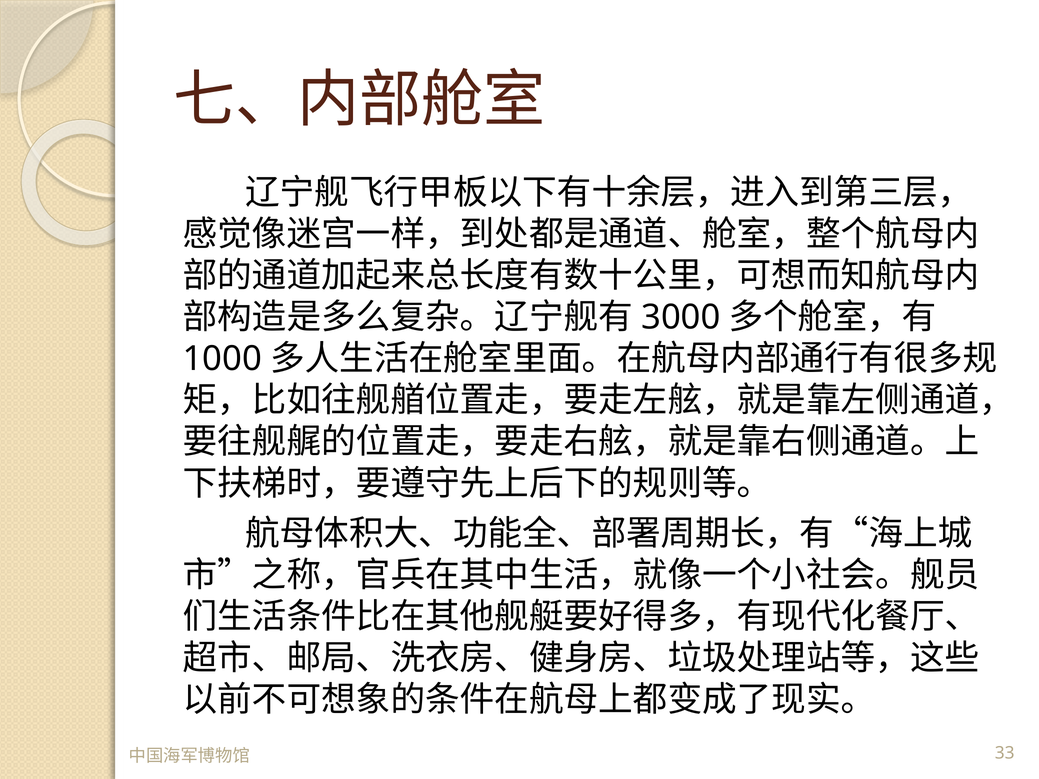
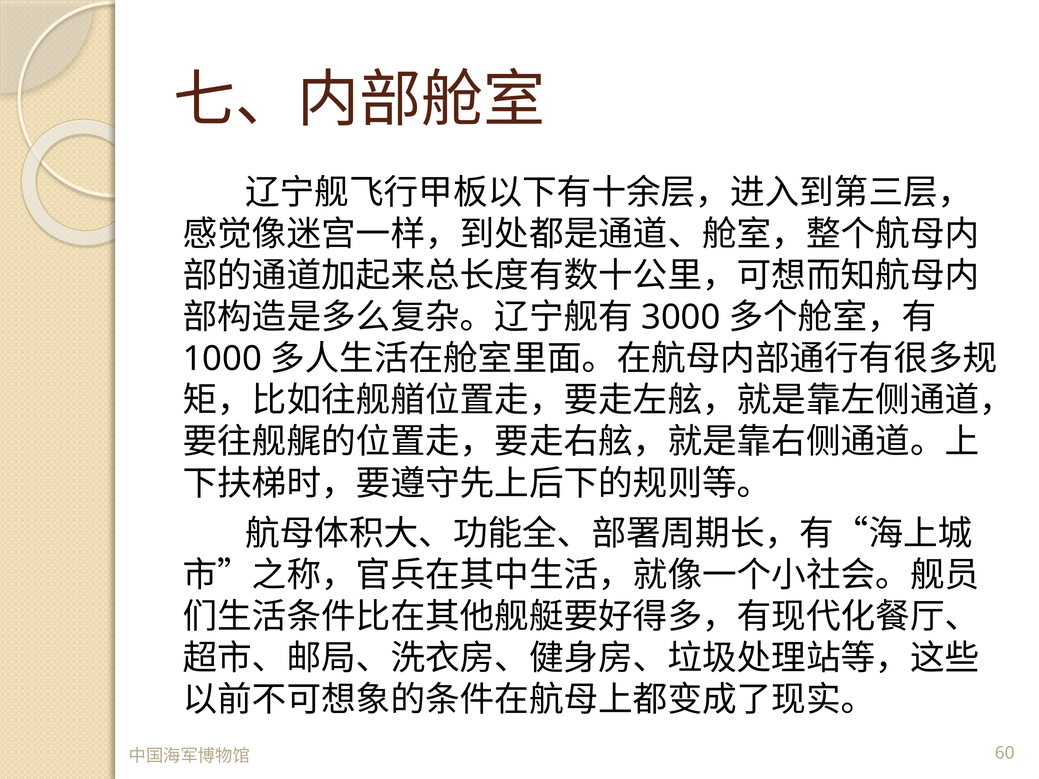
33: 33 -> 60
